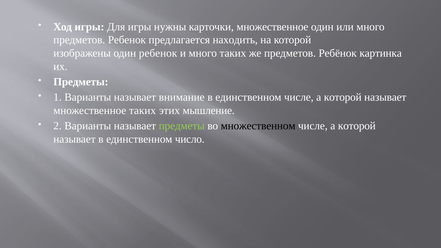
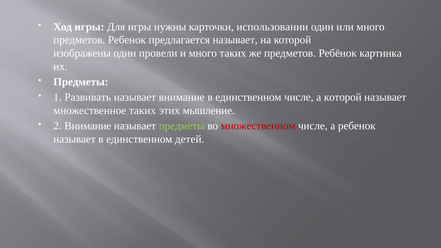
карточки множественное: множественное -> использовании
предлагается находить: находить -> называет
один ребенок: ребенок -> провели
1 Варианты: Варианты -> Развивать
2 Варианты: Варианты -> Внимание
множественном colour: black -> red
которой at (357, 126): которой -> ребенок
число: число -> детей
